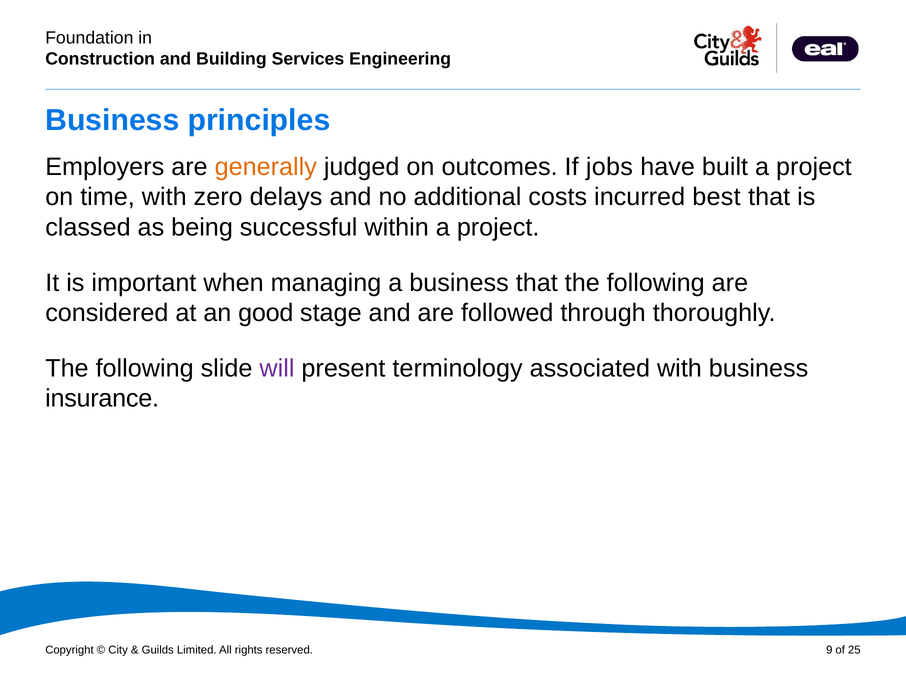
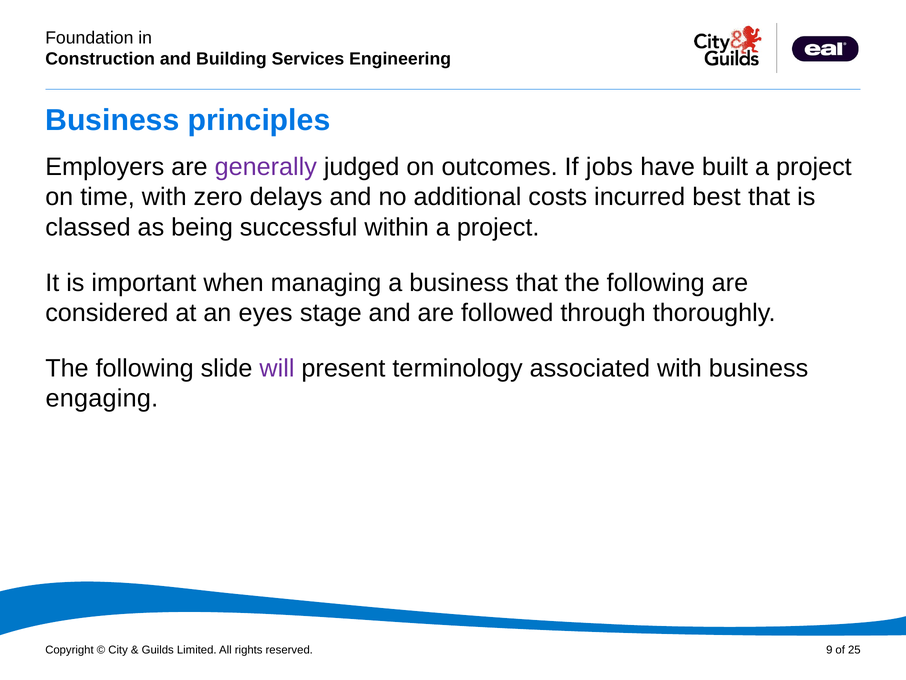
generally colour: orange -> purple
good: good -> eyes
insurance: insurance -> engaging
